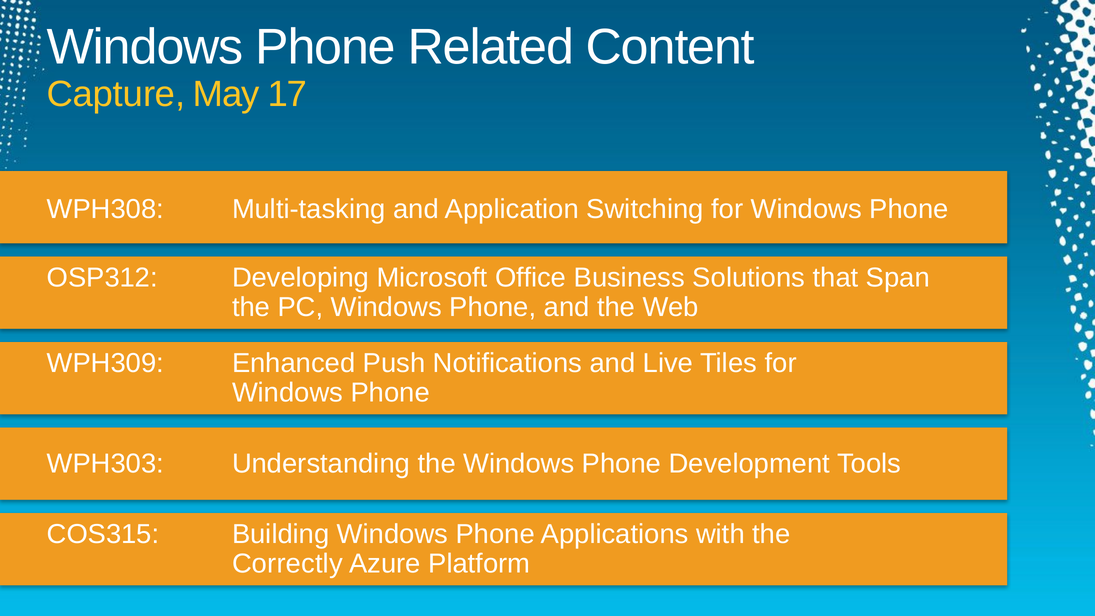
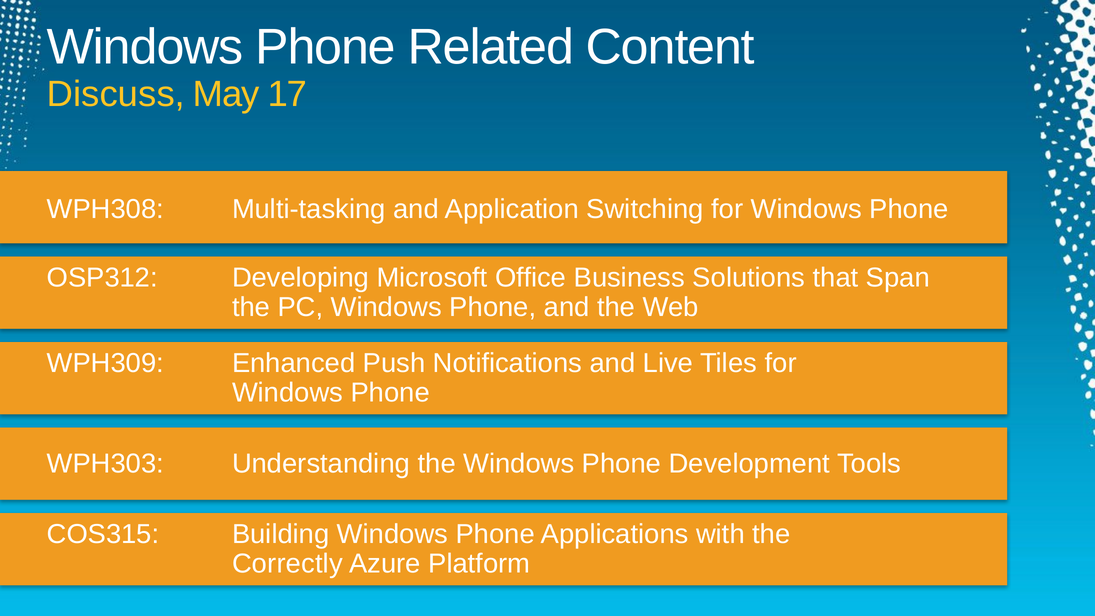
Capture: Capture -> Discuss
